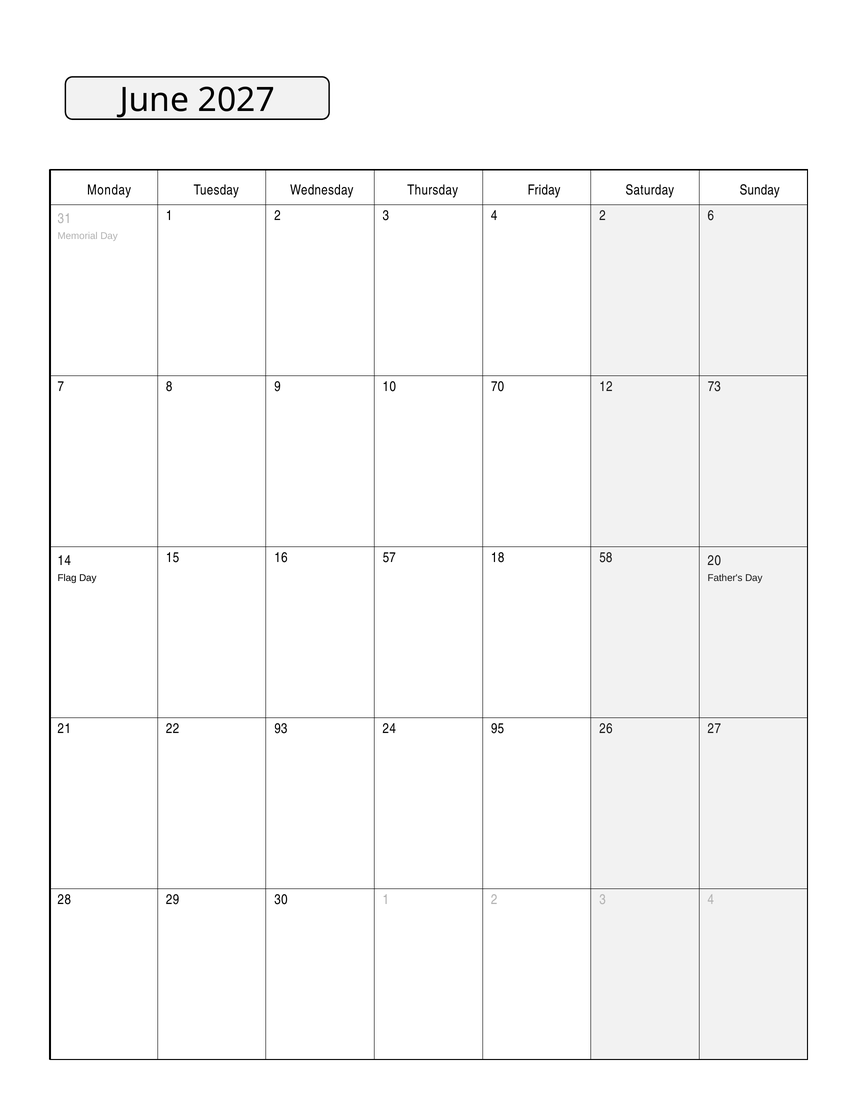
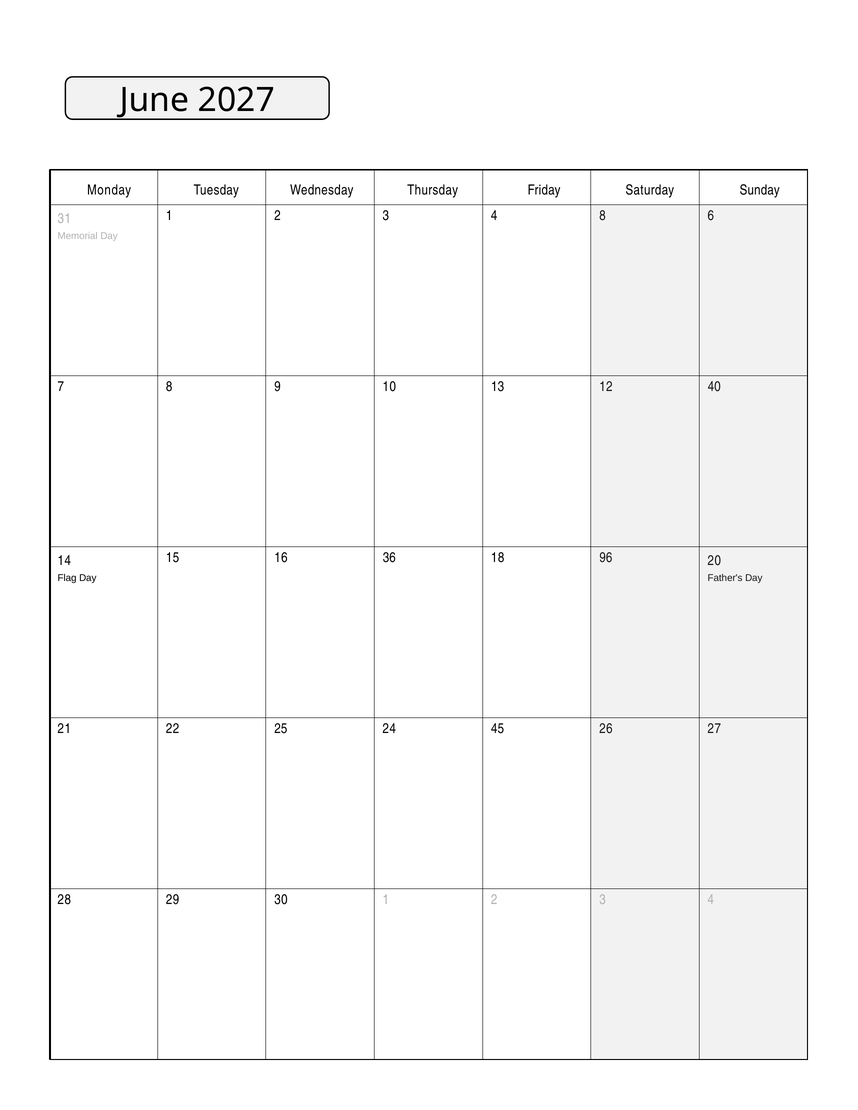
4 2: 2 -> 8
70: 70 -> 13
73: 73 -> 40
57: 57 -> 36
58: 58 -> 96
93: 93 -> 25
95: 95 -> 45
